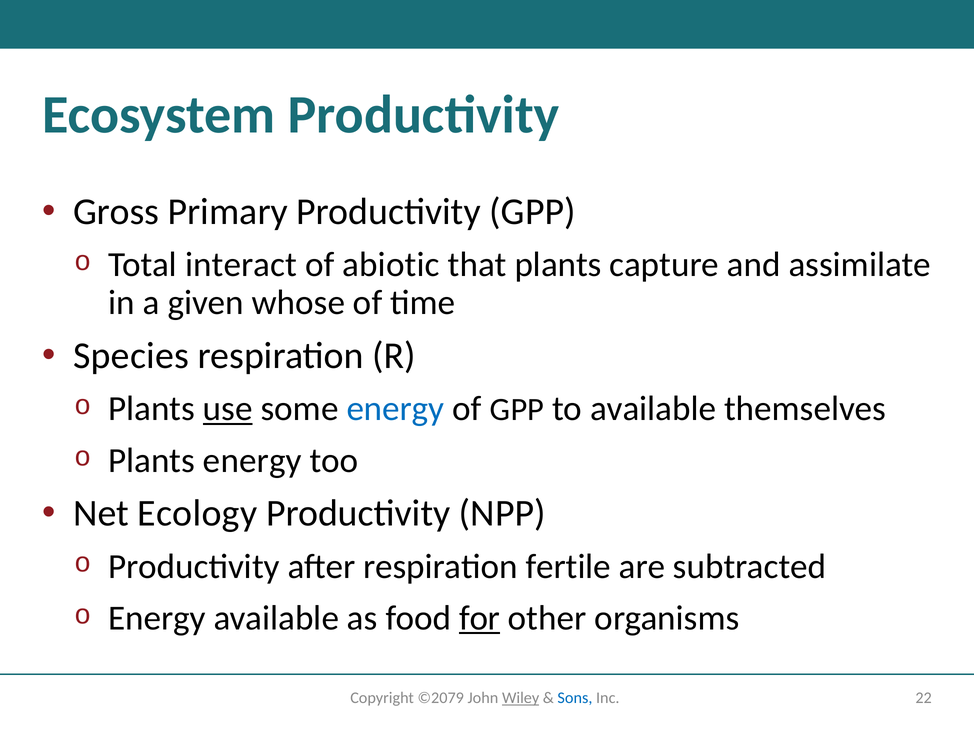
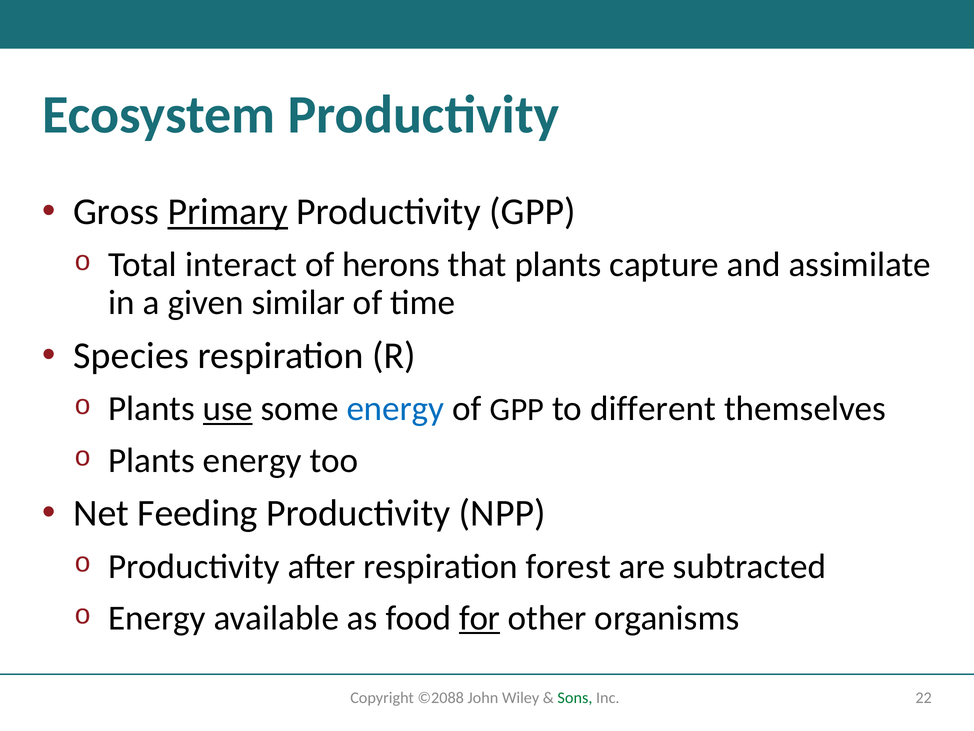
Primary underline: none -> present
abiotic: abiotic -> herons
whose: whose -> similar
to available: available -> different
Ecology: Ecology -> Feeding
fertile: fertile -> forest
©2079: ©2079 -> ©2088
Wiley underline: present -> none
Sons colour: blue -> green
